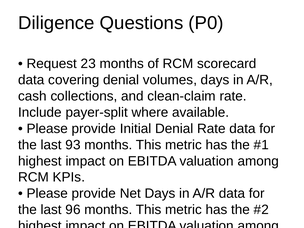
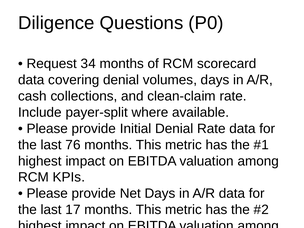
23: 23 -> 34
93: 93 -> 76
96: 96 -> 17
